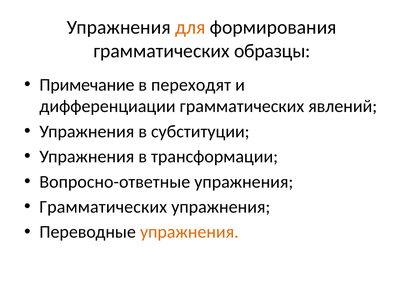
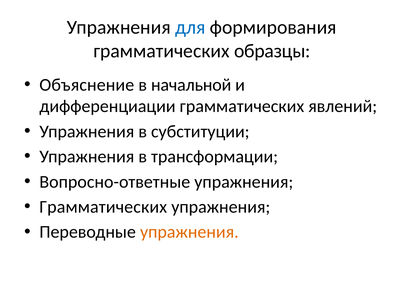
для colour: orange -> blue
Примечание: Примечание -> Объяснение
переходят: переходят -> начальной
